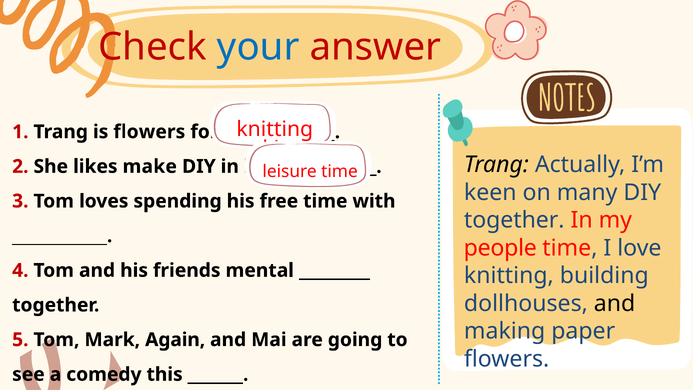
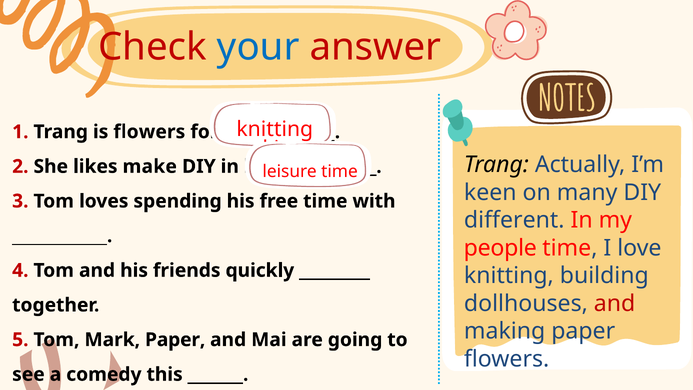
together at (514, 220): together -> different
mental: mental -> quickly
and at (615, 303) colour: black -> red
Mark Again: Again -> Paper
